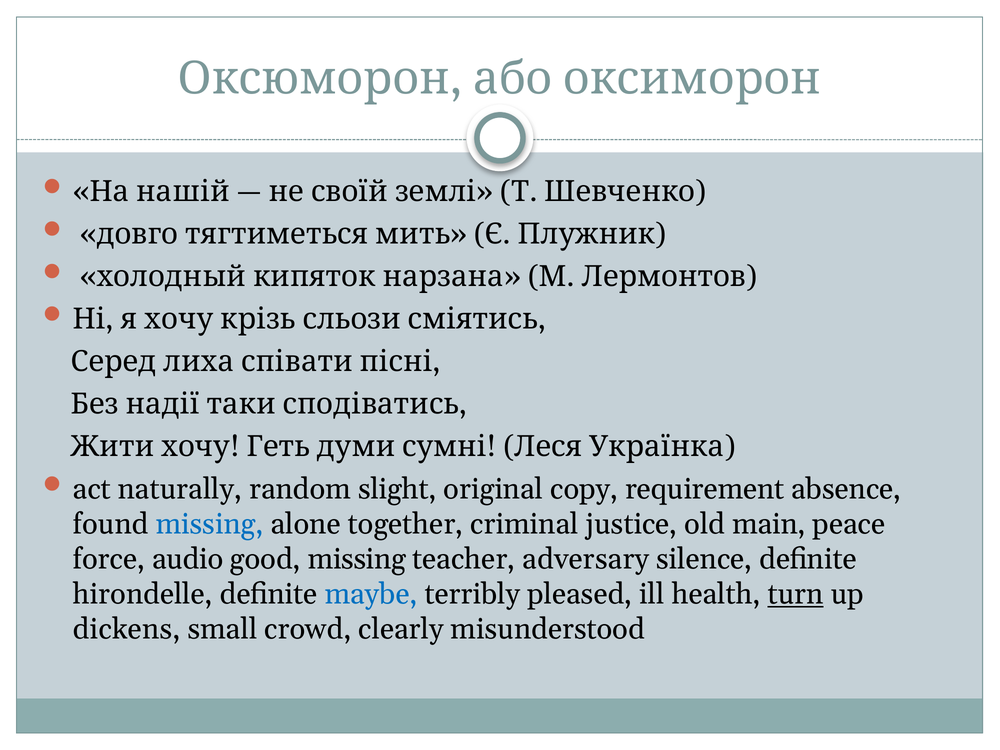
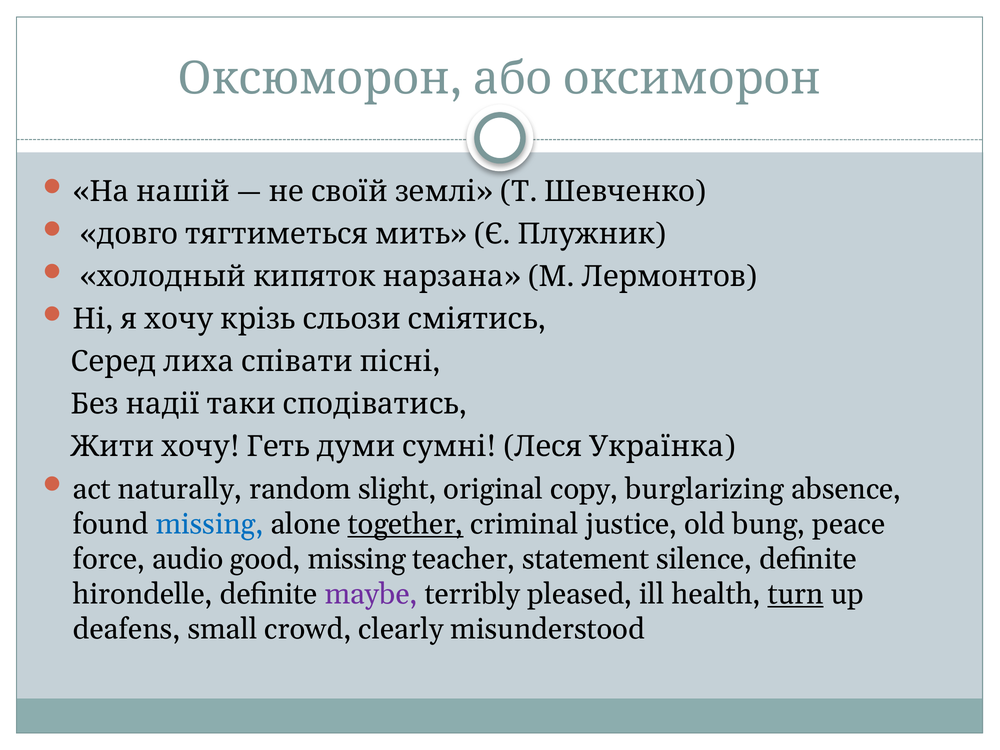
requirement: requirement -> burglarizing
together underline: none -> present
main: main -> bung
adversary: adversary -> statement
maybe colour: blue -> purple
dickens: dickens -> deafens
